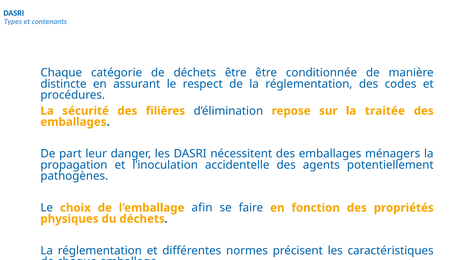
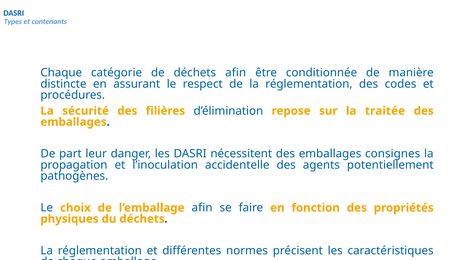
déchets être: être -> afin
ménagers: ménagers -> consignes
